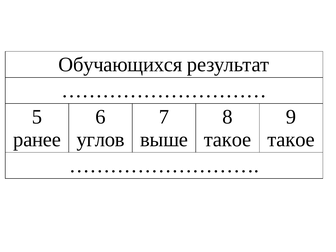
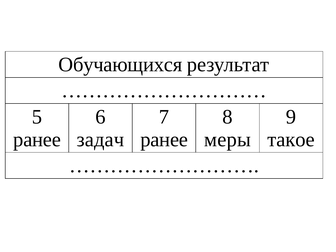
углов: углов -> задач
выше at (164, 140): выше -> ранее
такое at (228, 140): такое -> меры
